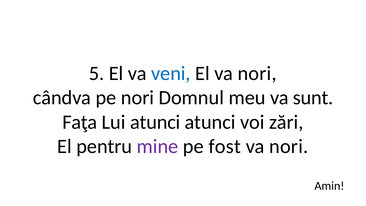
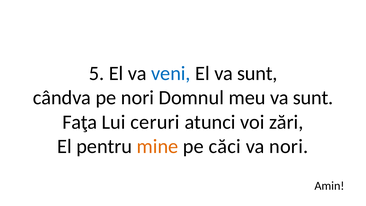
El va nori: nori -> sunt
Lui atunci: atunci -> ceruri
mine colour: purple -> orange
fost: fost -> căci
